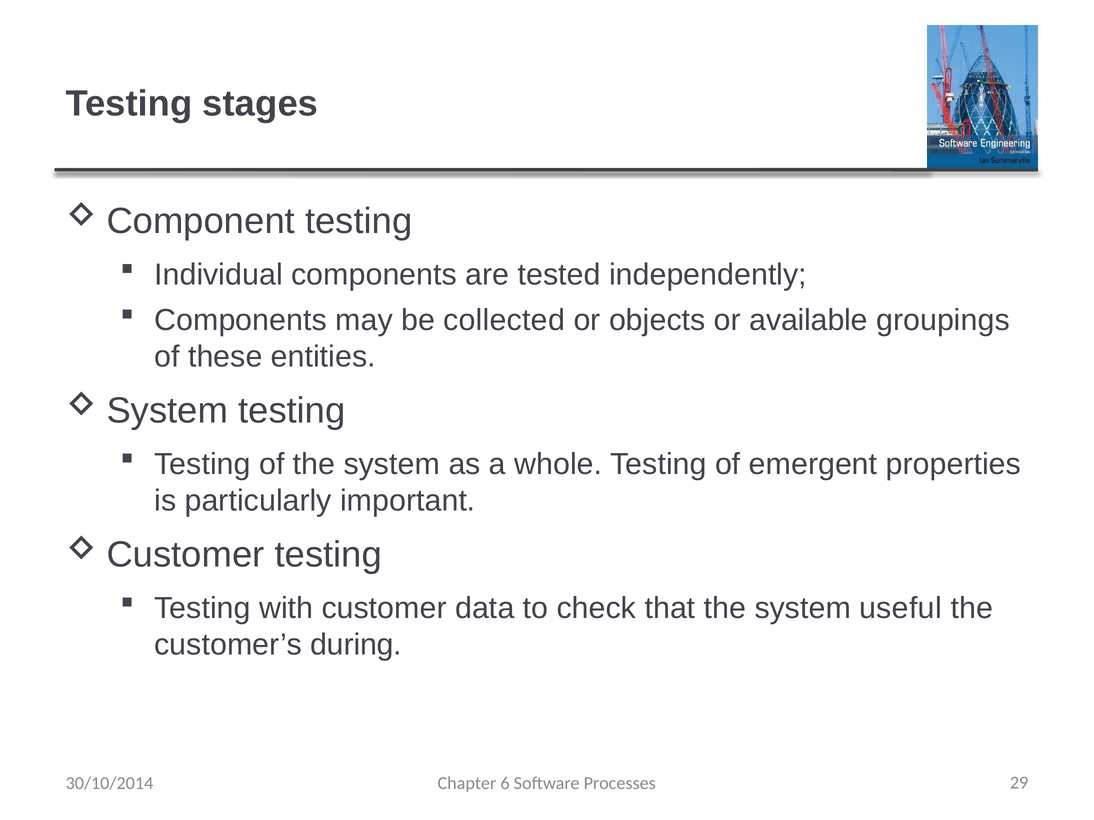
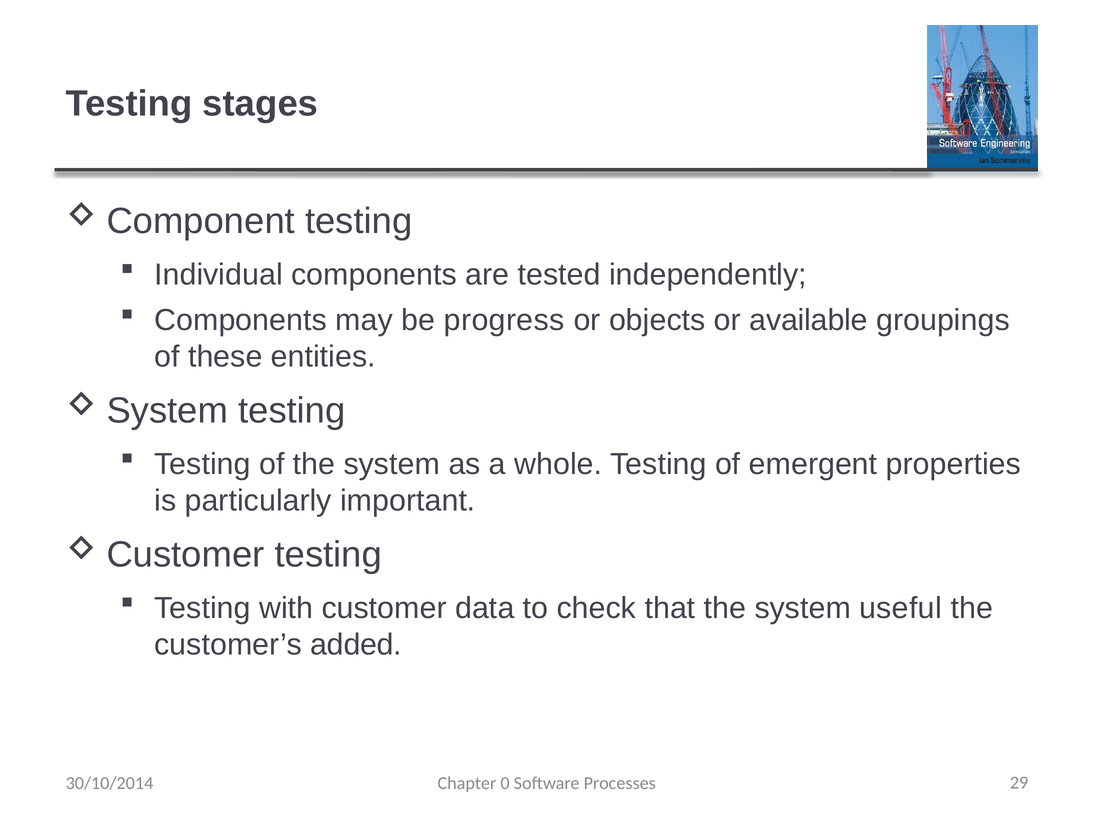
collected: collected -> progress
during: during -> added
6: 6 -> 0
